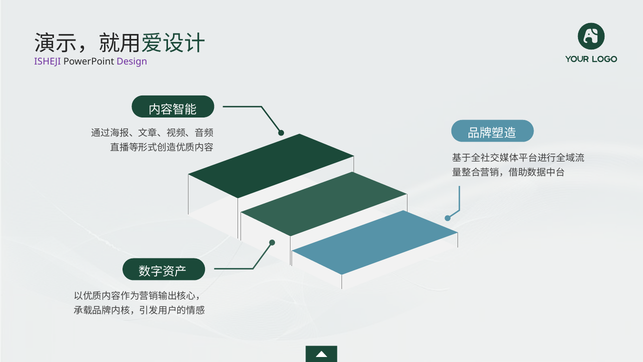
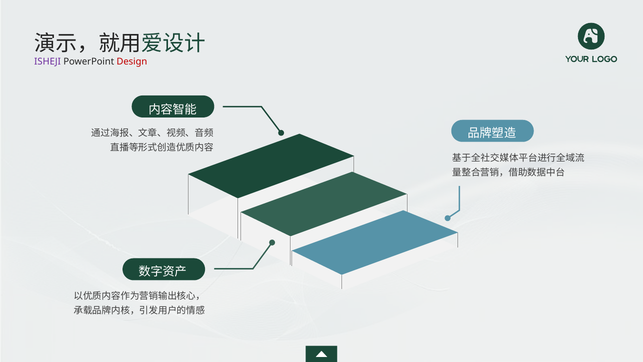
Design colour: purple -> red
